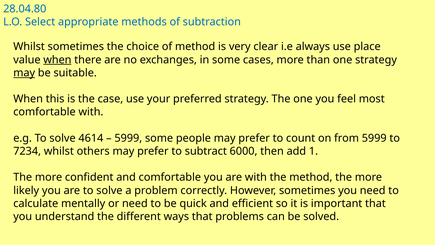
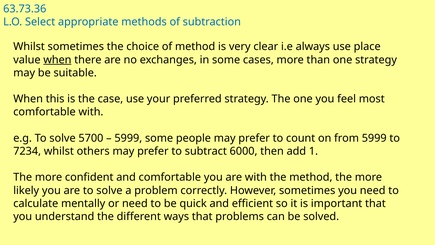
28.04.80: 28.04.80 -> 63.73.36
may at (24, 73) underline: present -> none
4614: 4614 -> 5700
